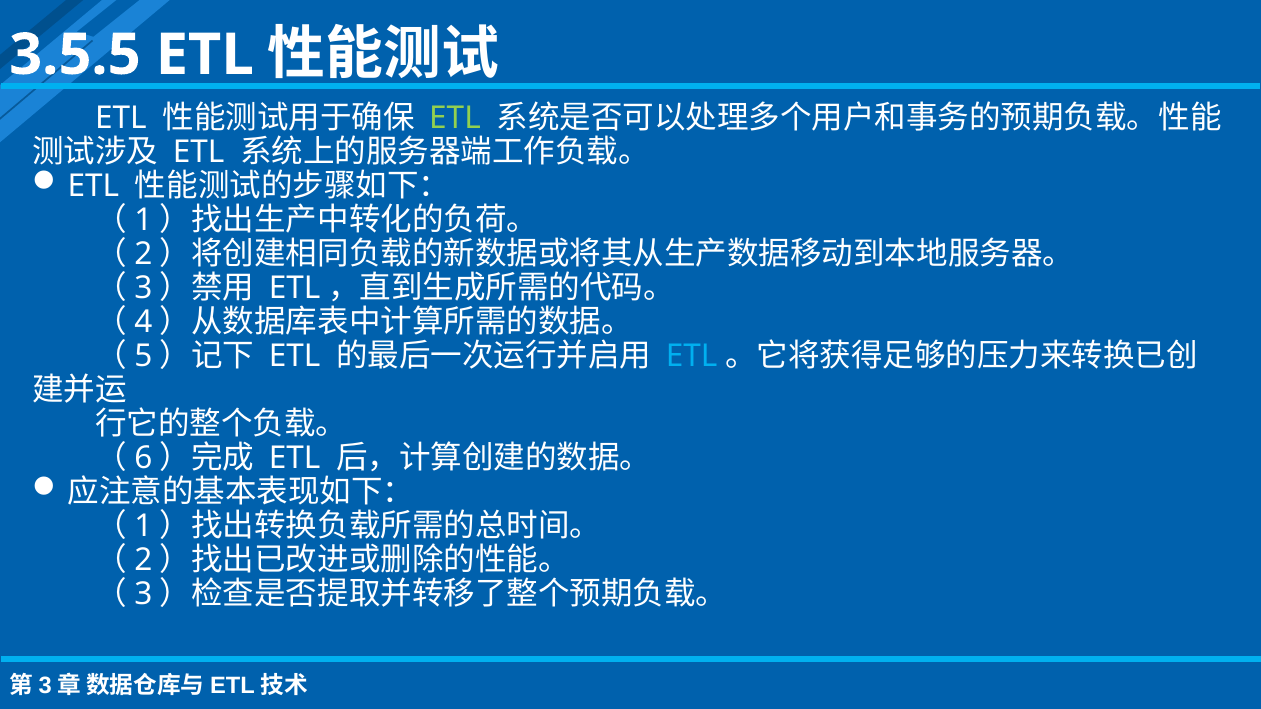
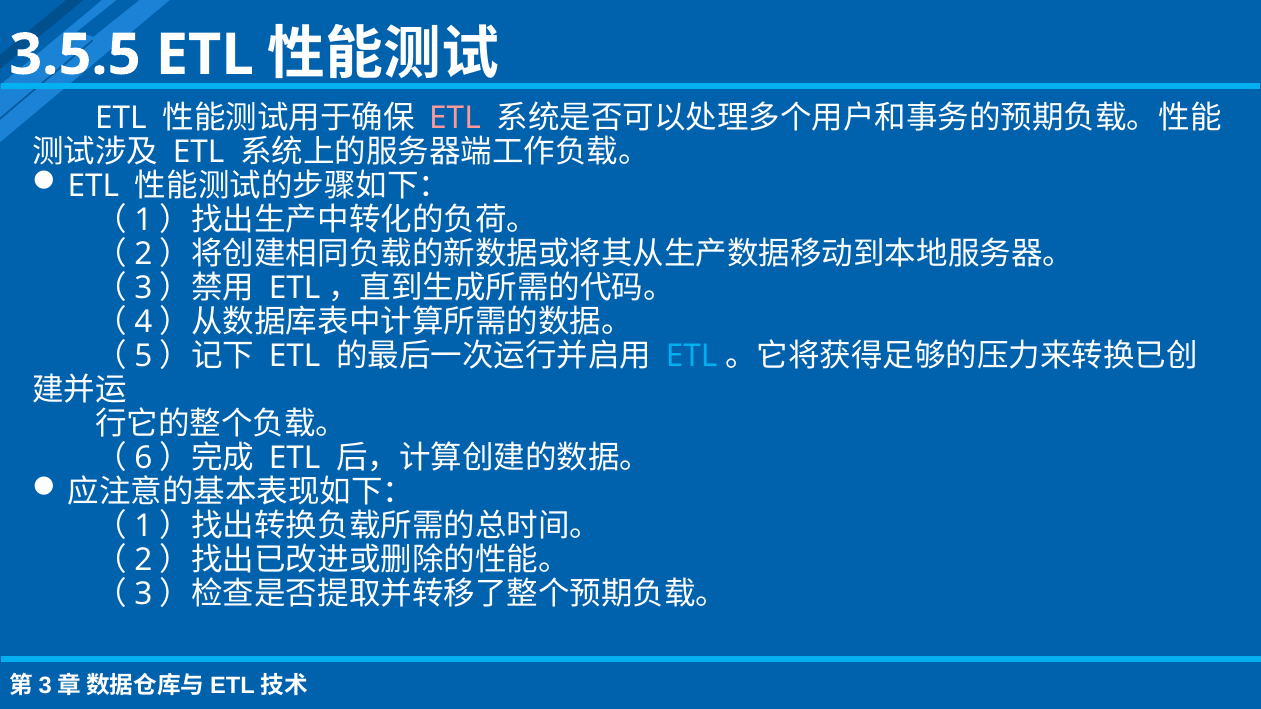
ETL at (455, 118) colour: light green -> pink
